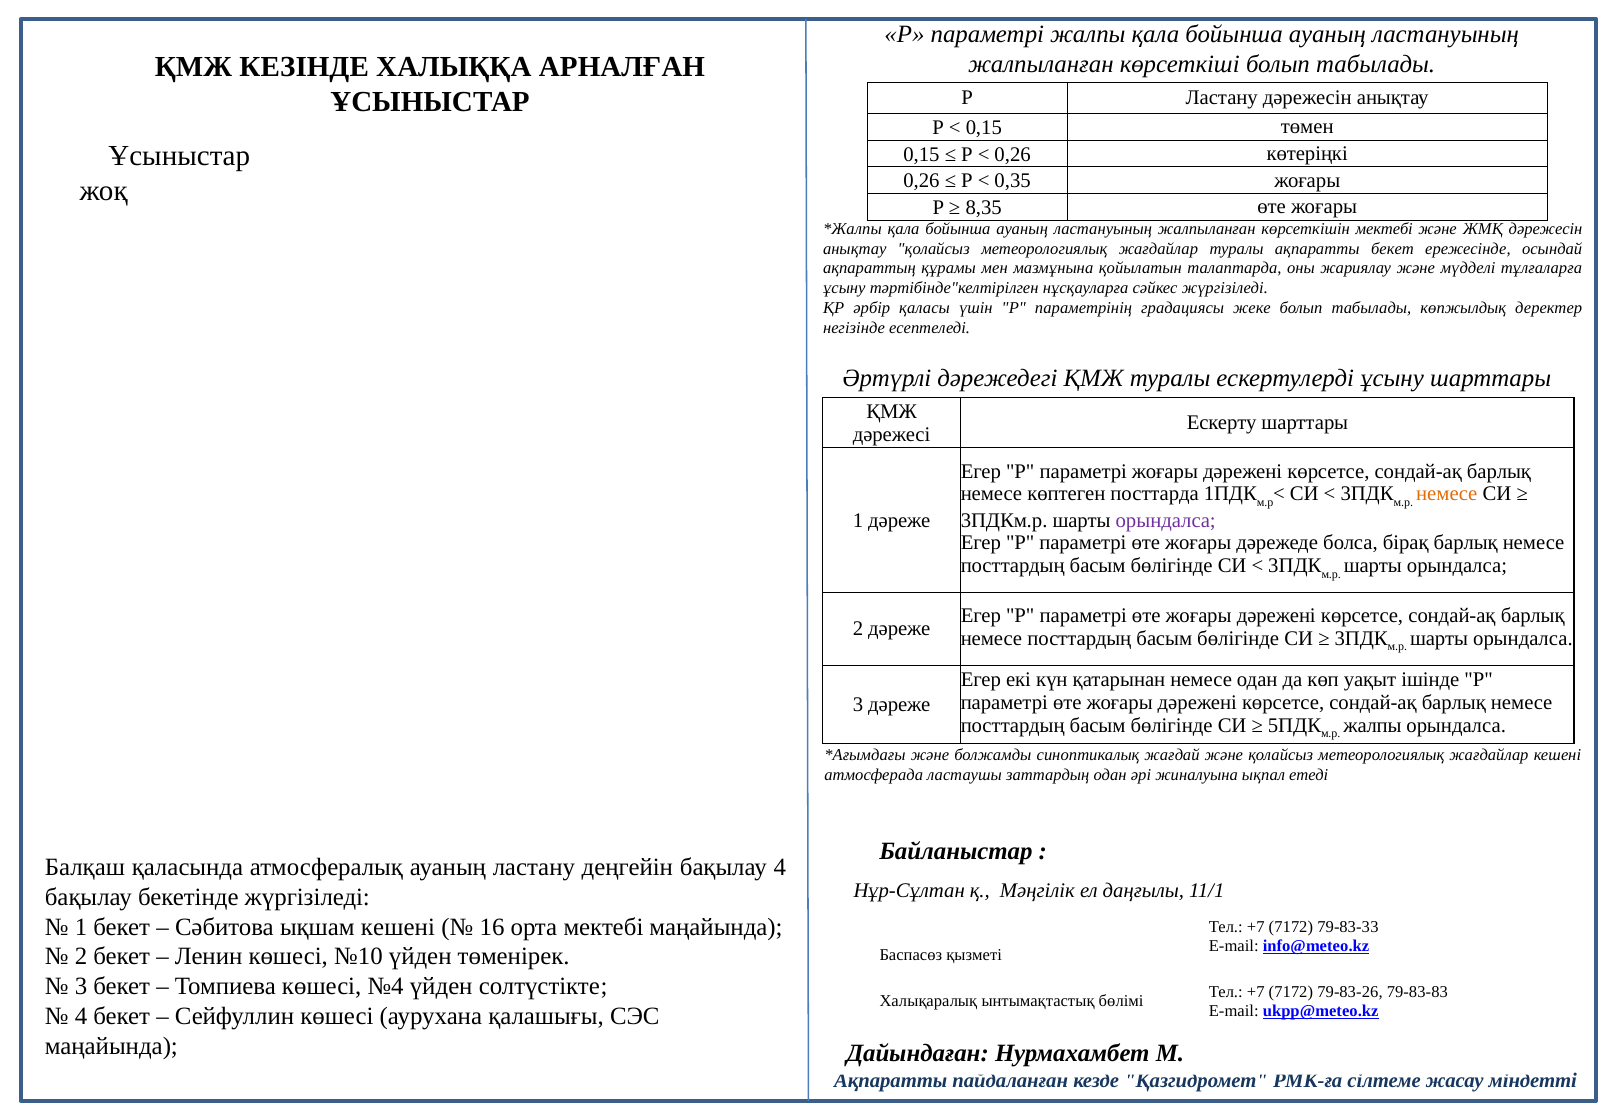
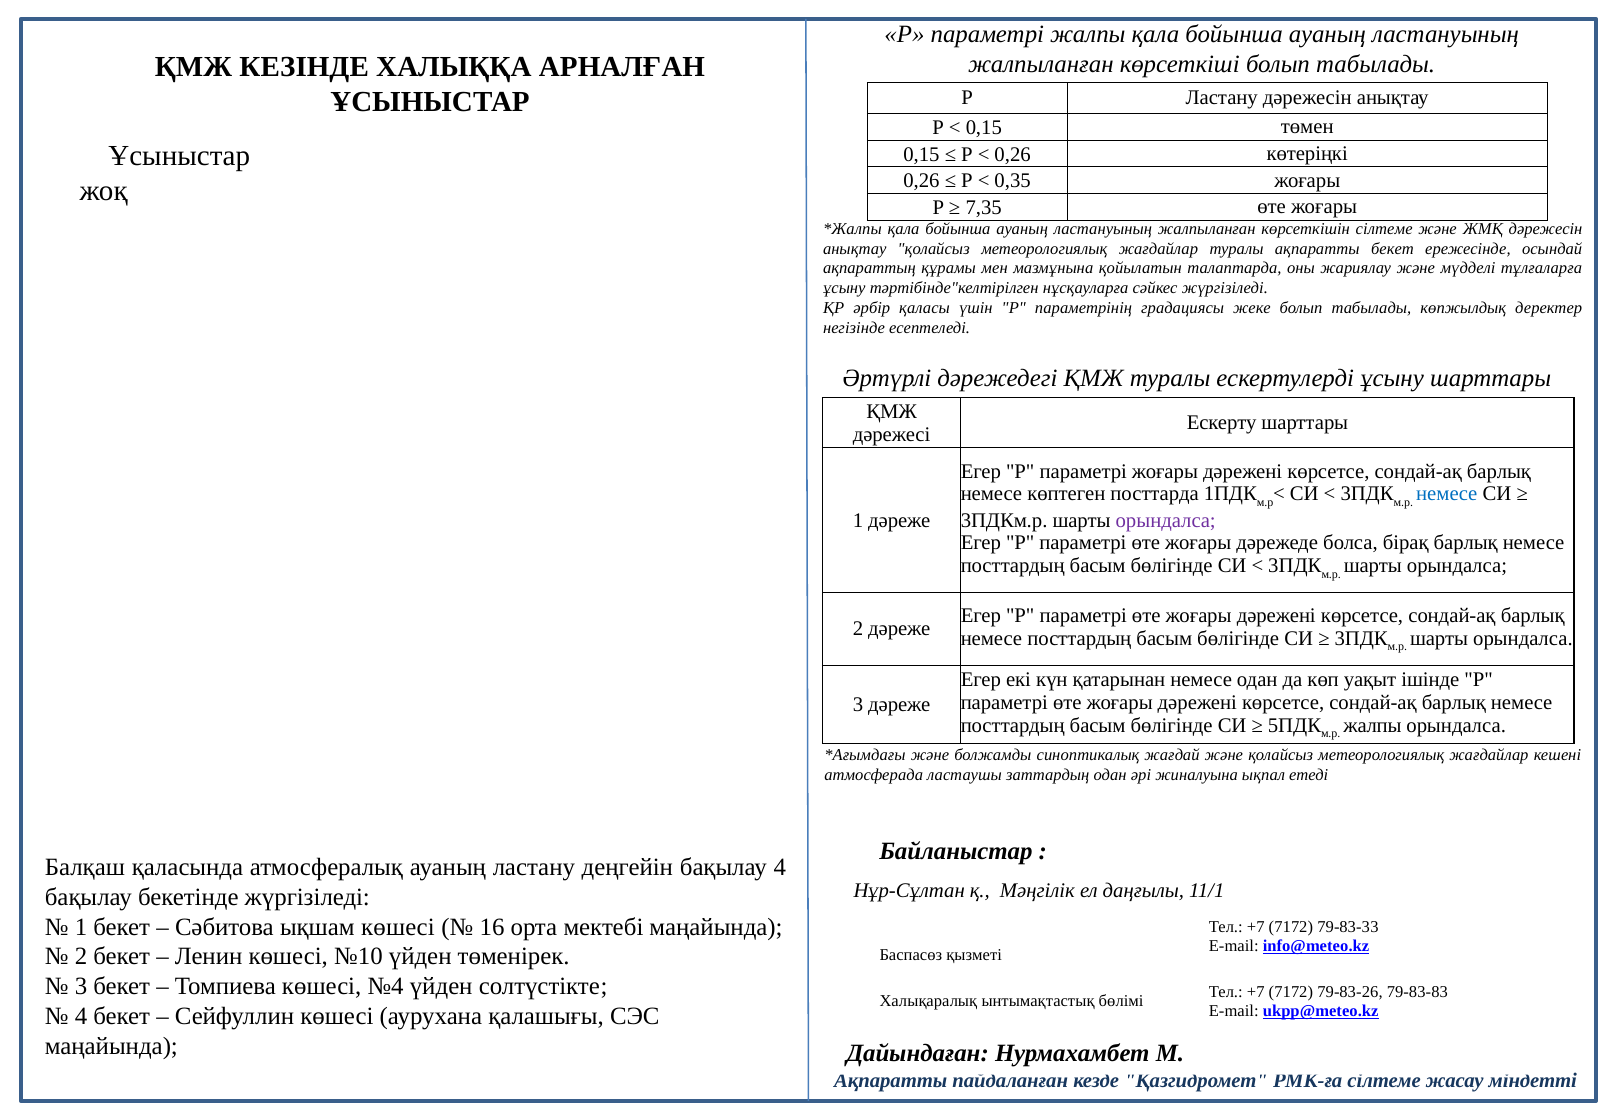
8,35: 8,35 -> 7,35
көрсеткішін мектебі: мектебі -> сілтеме
немесе at (1447, 494) colour: orange -> blue
ықшам кешені: кешені -> көшесі
